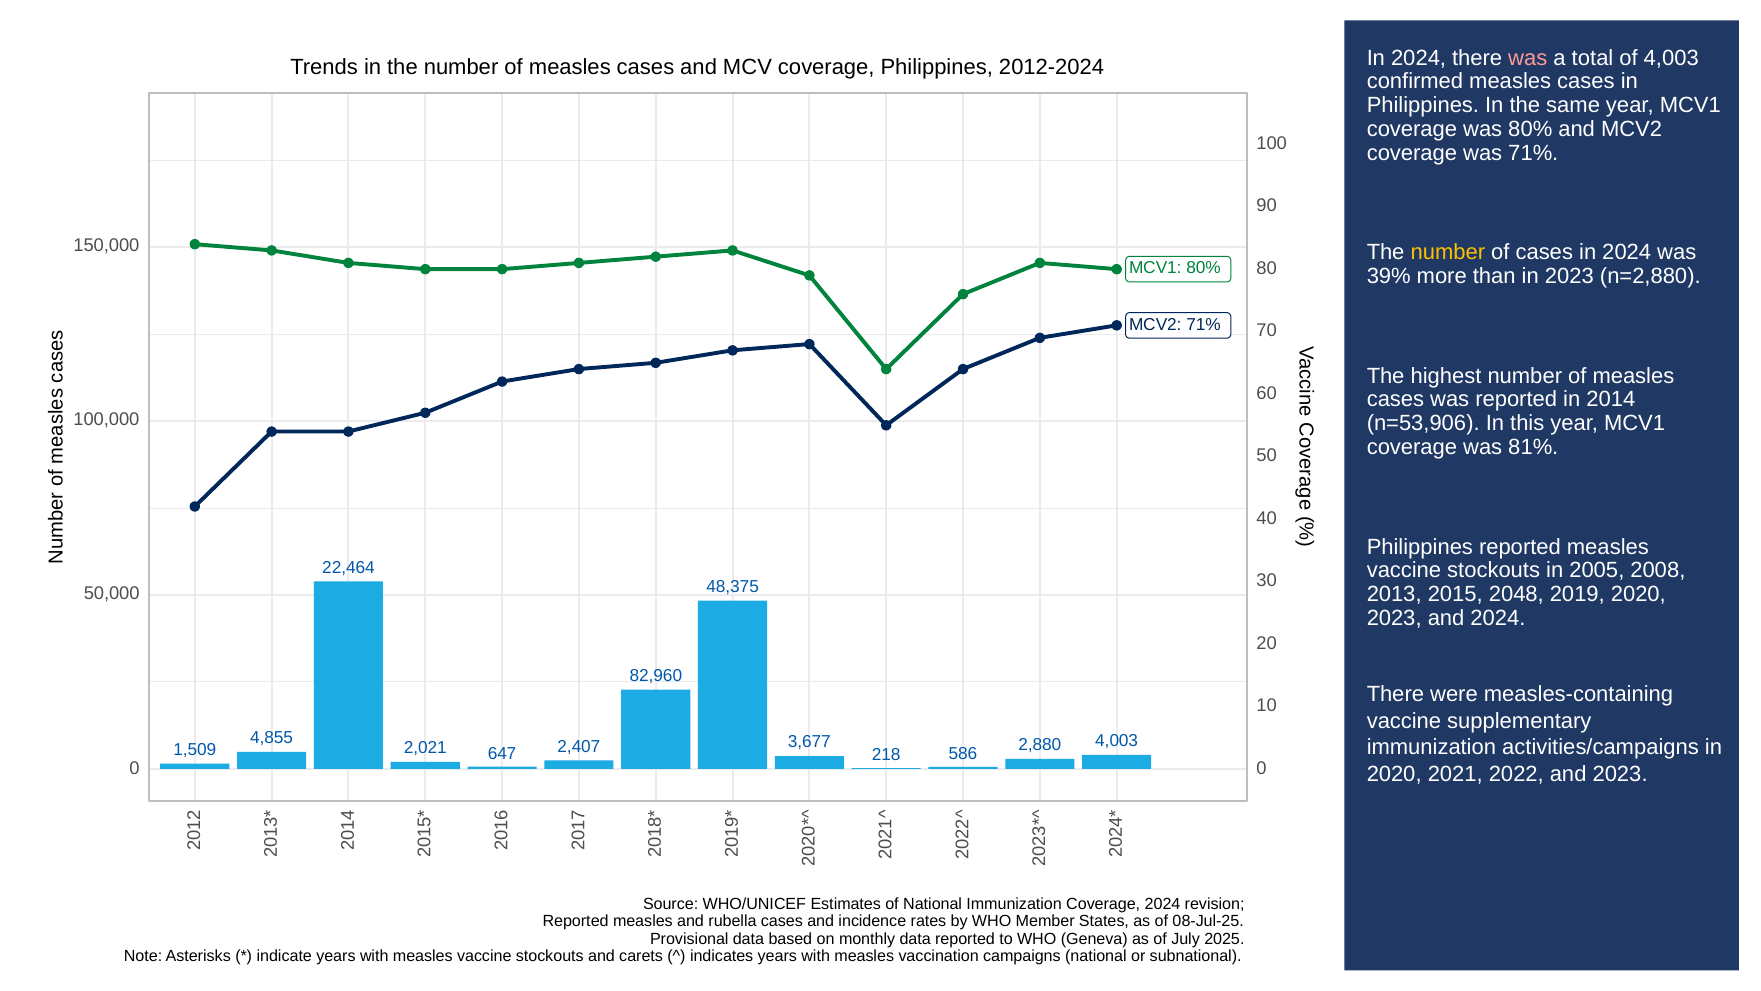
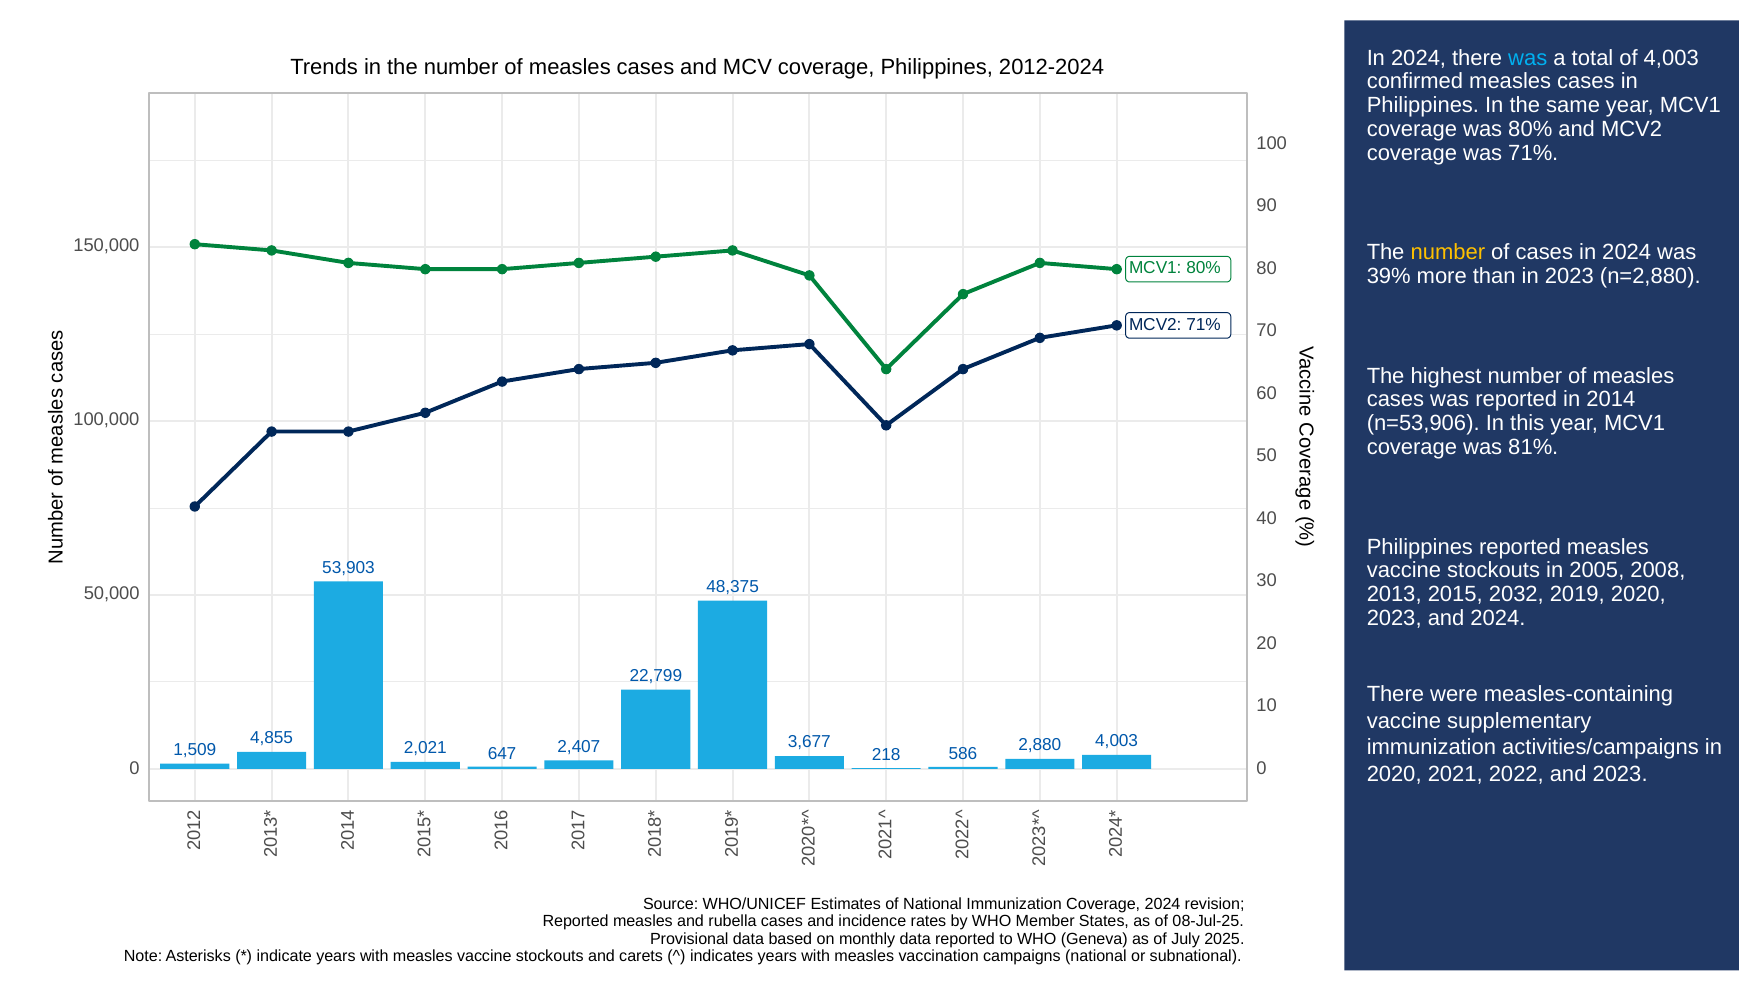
was at (1528, 58) colour: pink -> light blue
22,464: 22,464 -> 53,903
2048: 2048 -> 2032
82,960: 82,960 -> 22,799
